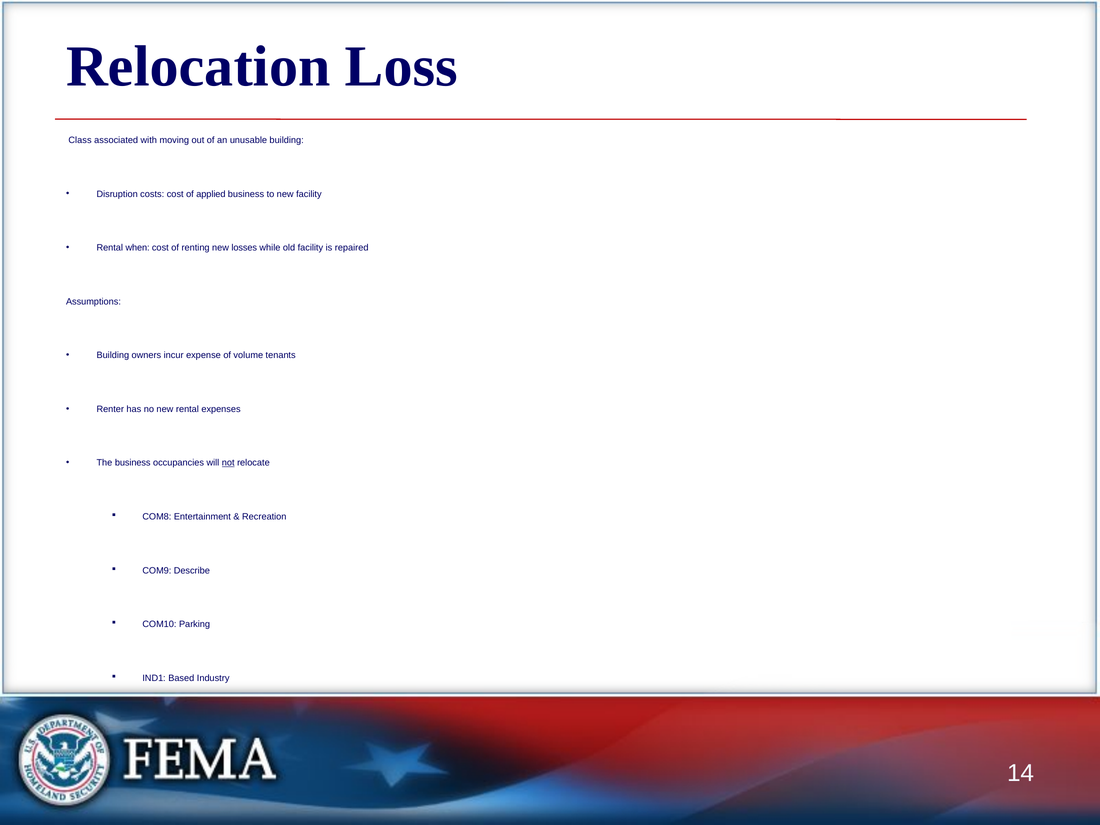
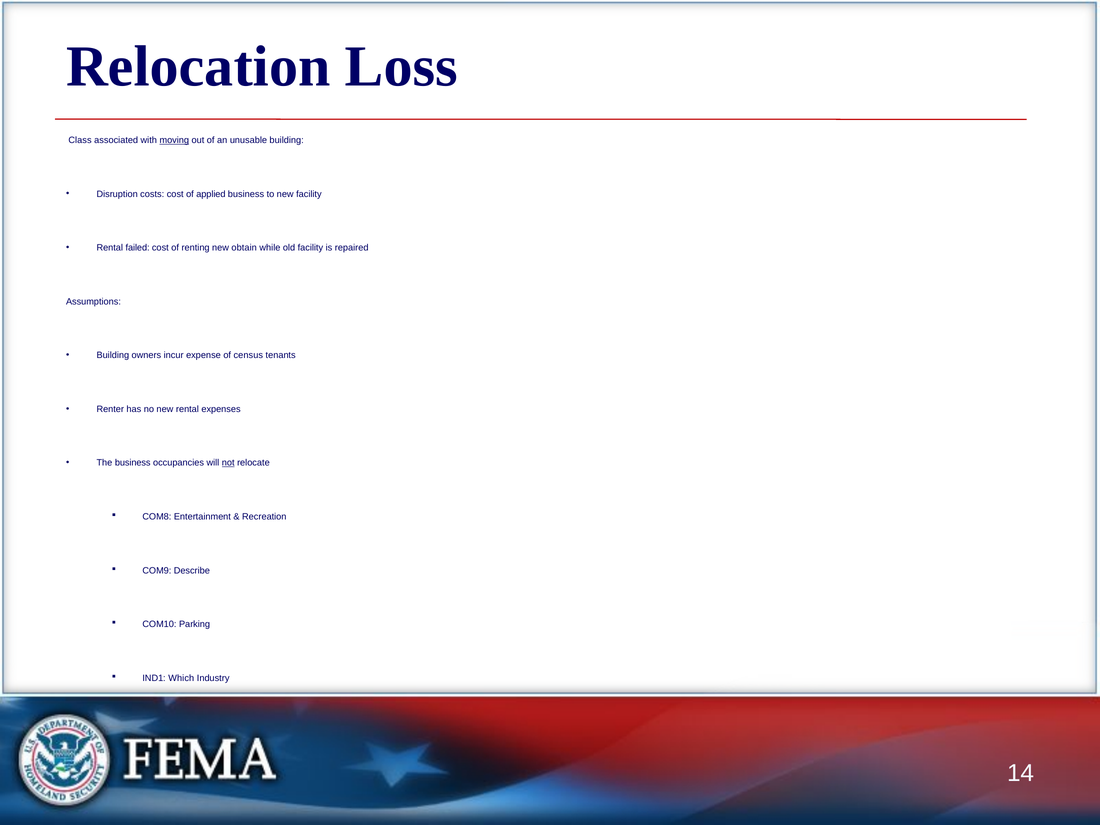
moving underline: none -> present
when: when -> failed
losses: losses -> obtain
volume: volume -> census
Based: Based -> Which
